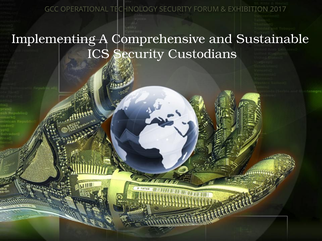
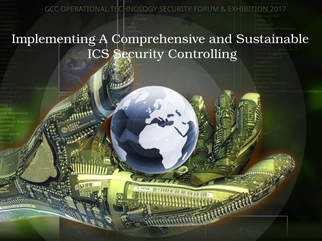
Custodians: Custodians -> Controlling
